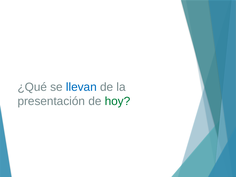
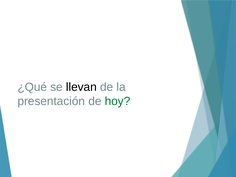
llevan colour: blue -> black
